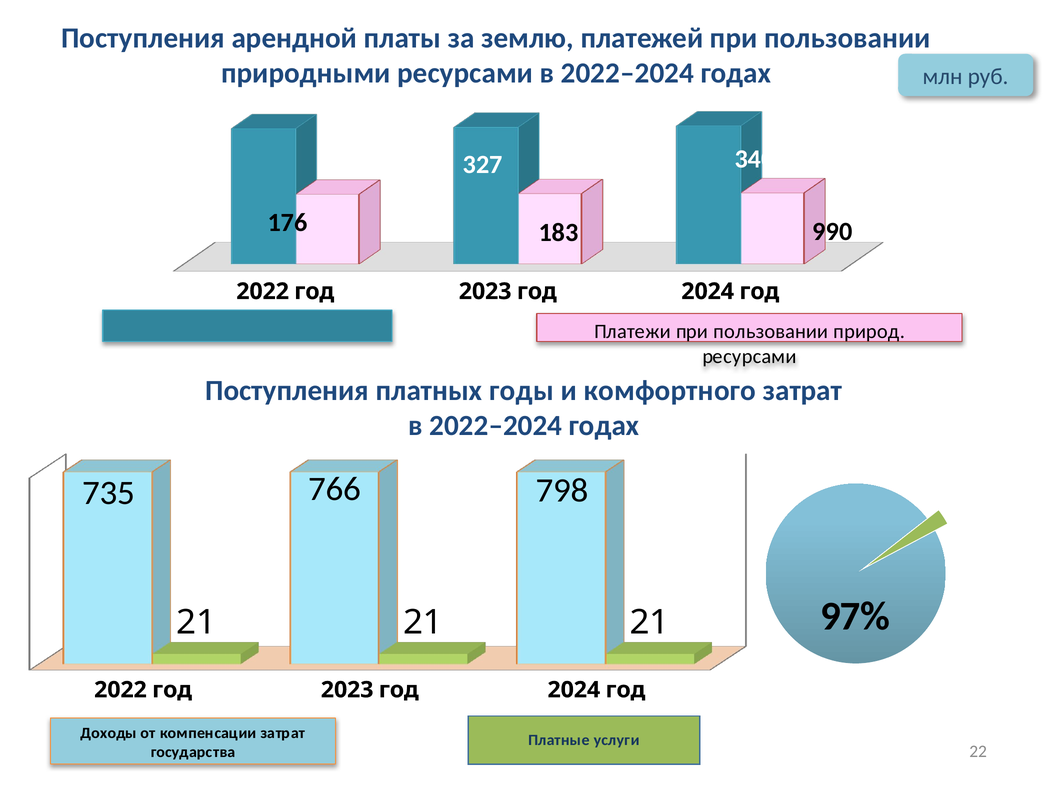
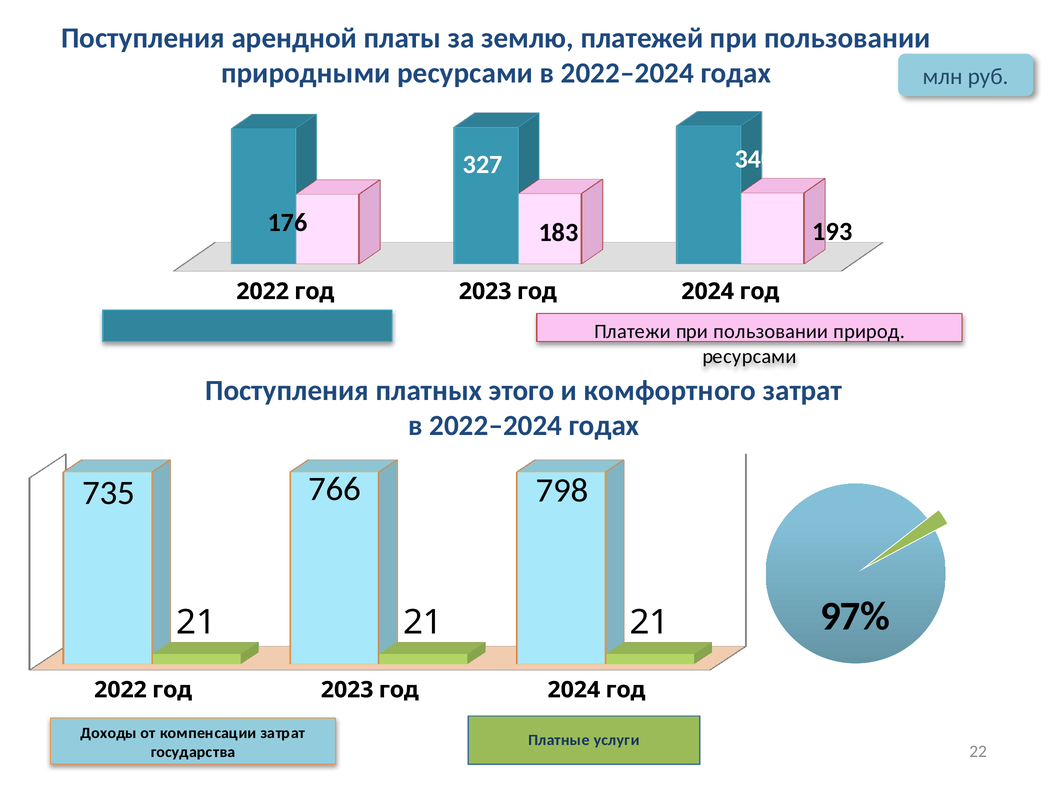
990: 990 -> 193
годы: годы -> этого
